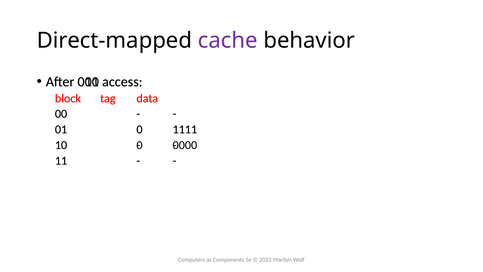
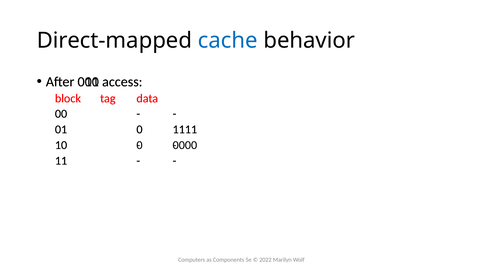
cache colour: purple -> blue
